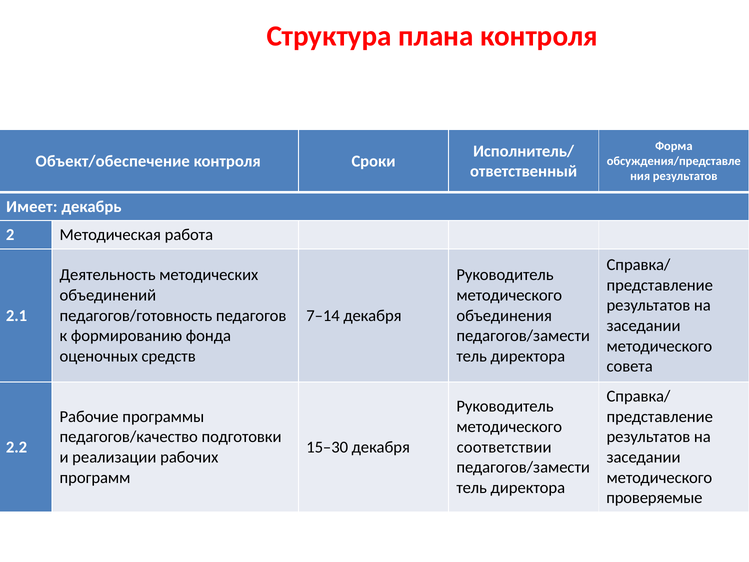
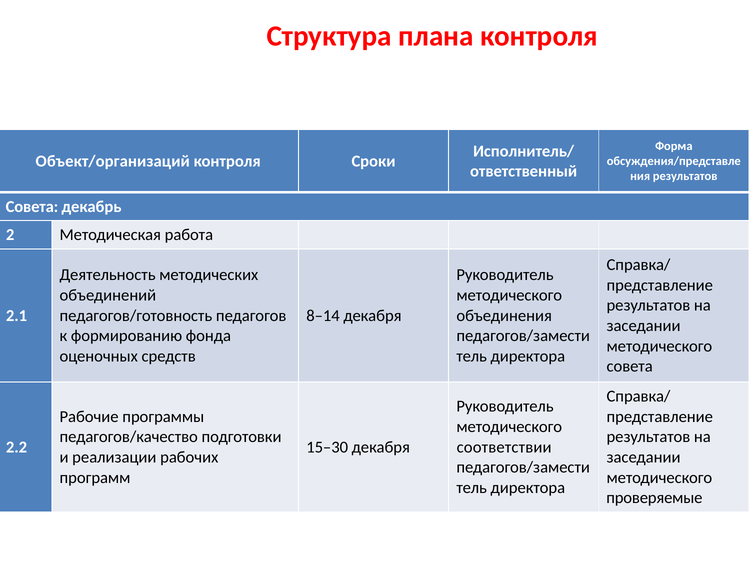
Объект/обеспечение: Объект/обеспечение -> Объект/организаций
Имеет at (32, 207): Имеет -> Совета
7–14: 7–14 -> 8–14
